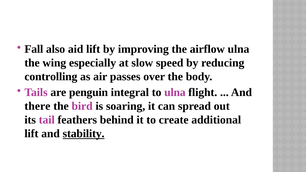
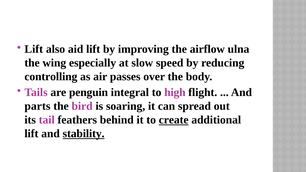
Fall at (34, 49): Fall -> Lift
to ulna: ulna -> high
there: there -> parts
create underline: none -> present
